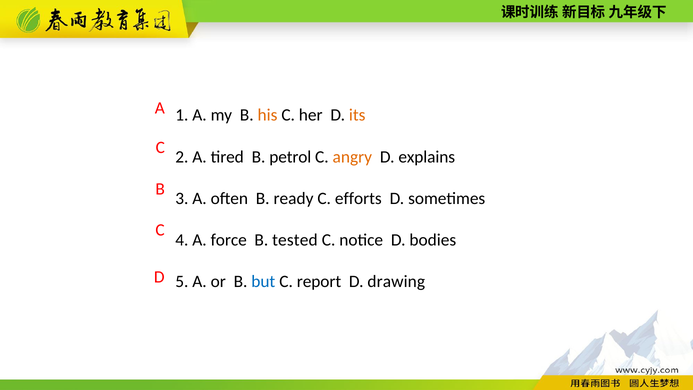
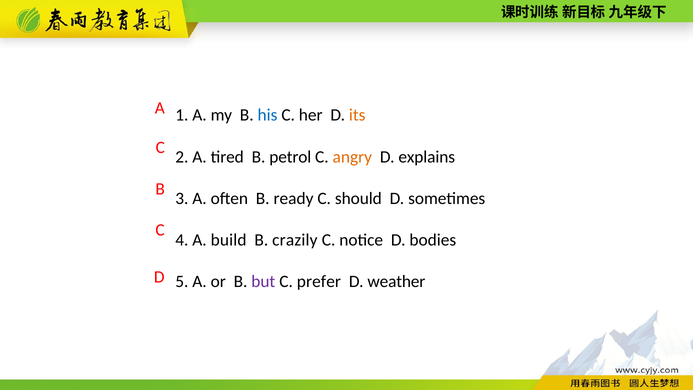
his colour: orange -> blue
efforts: efforts -> should
force: force -> build
tested: tested -> crazily
but colour: blue -> purple
report: report -> prefer
drawing: drawing -> weather
